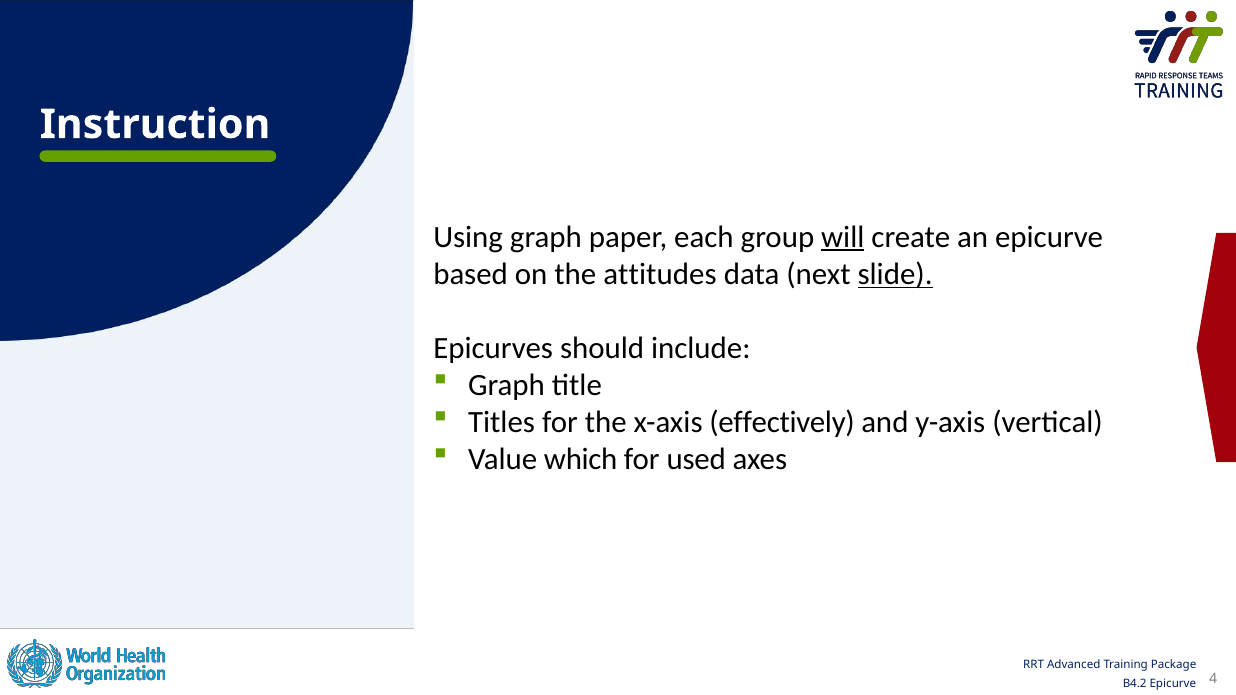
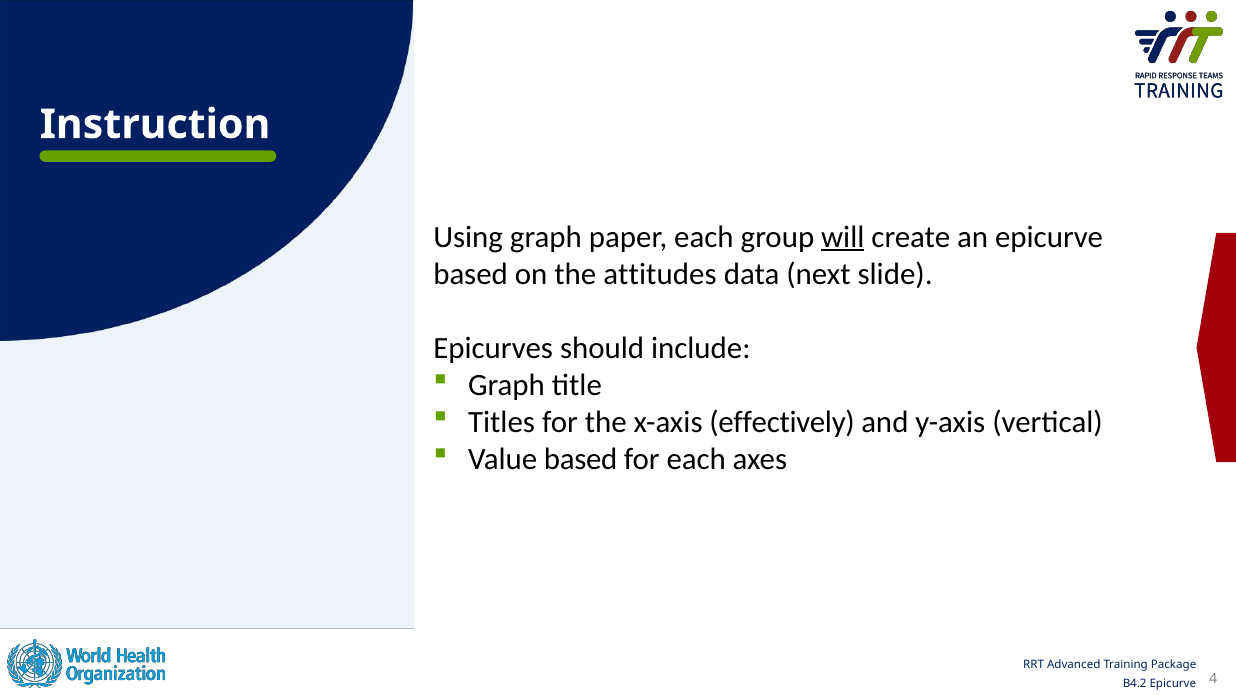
slide underline: present -> none
Value which: which -> based
for used: used -> each
